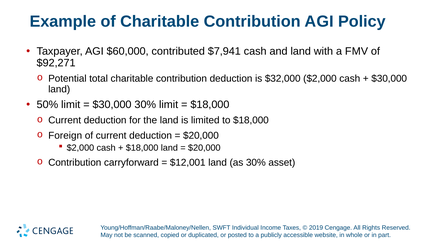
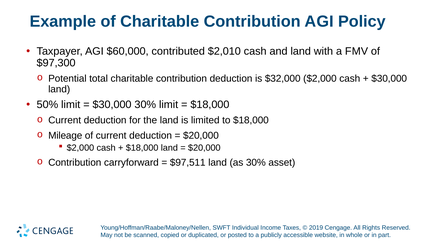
$7,941: $7,941 -> $2,010
$92,271: $92,271 -> $97,300
Foreign: Foreign -> Mileage
$12,001: $12,001 -> $97,511
